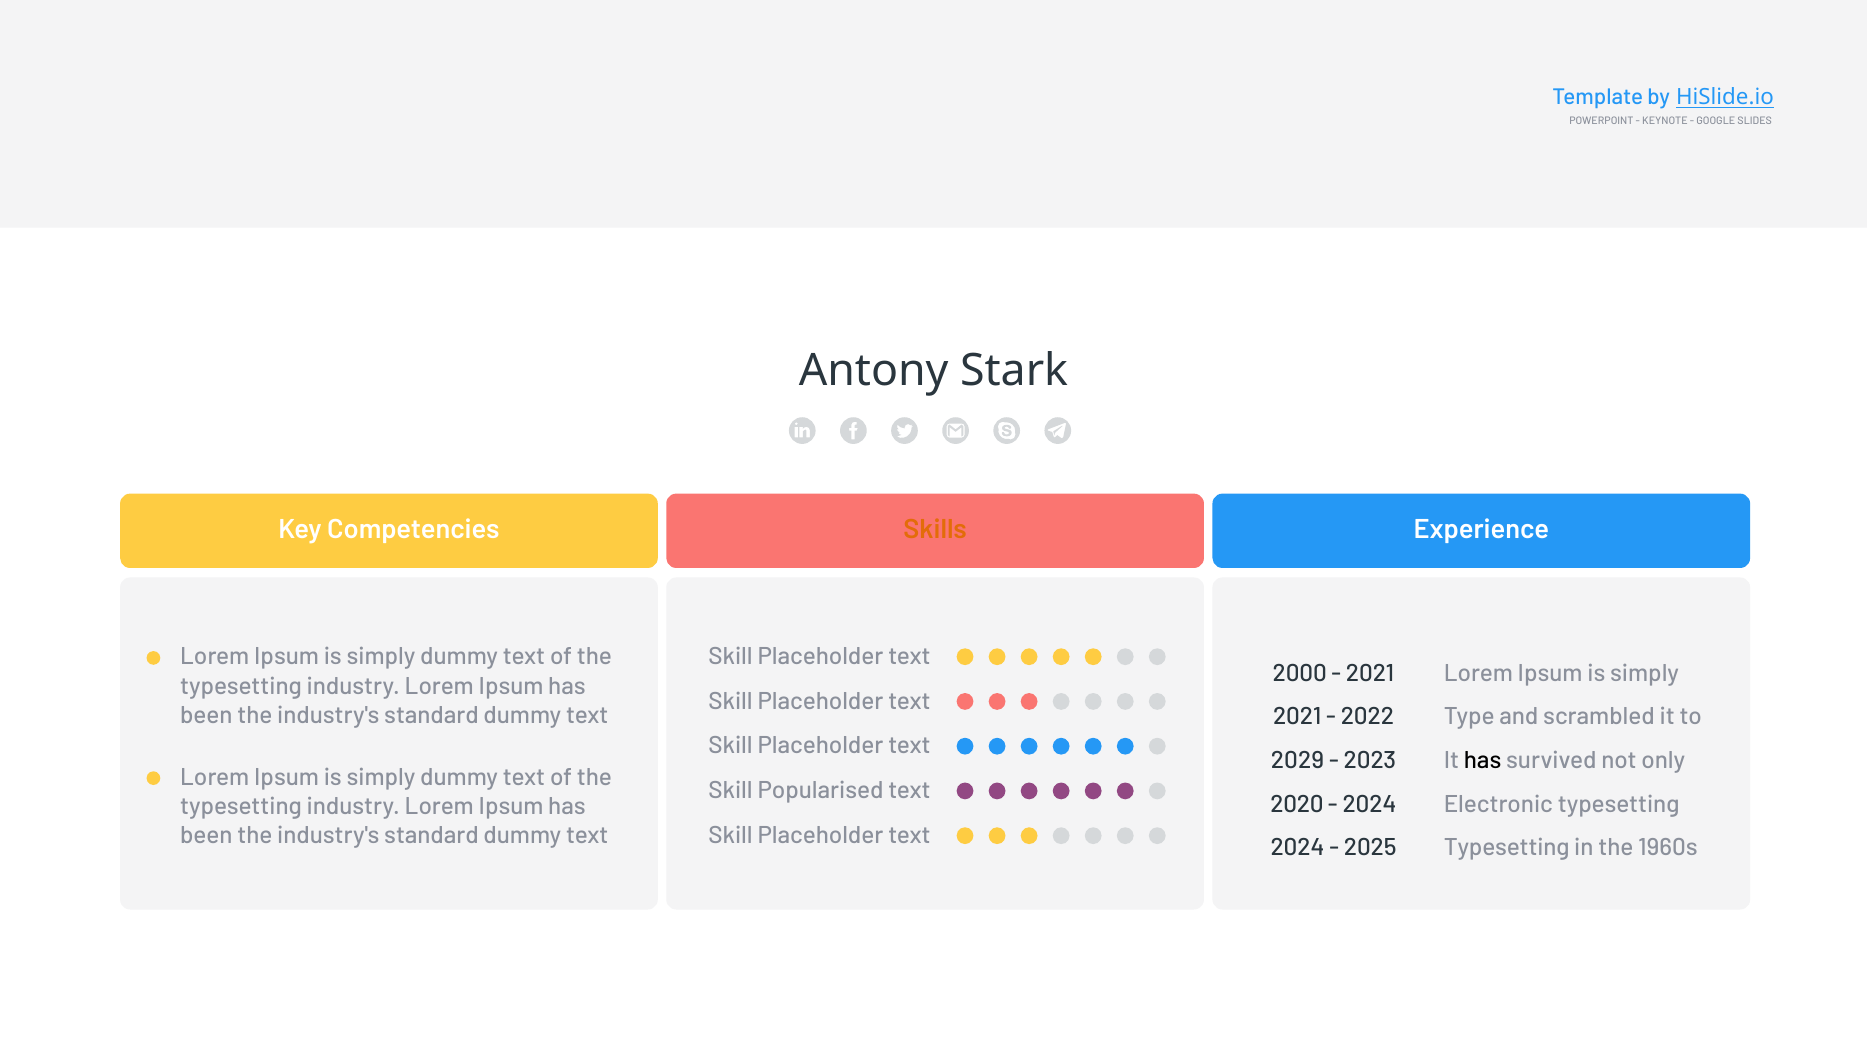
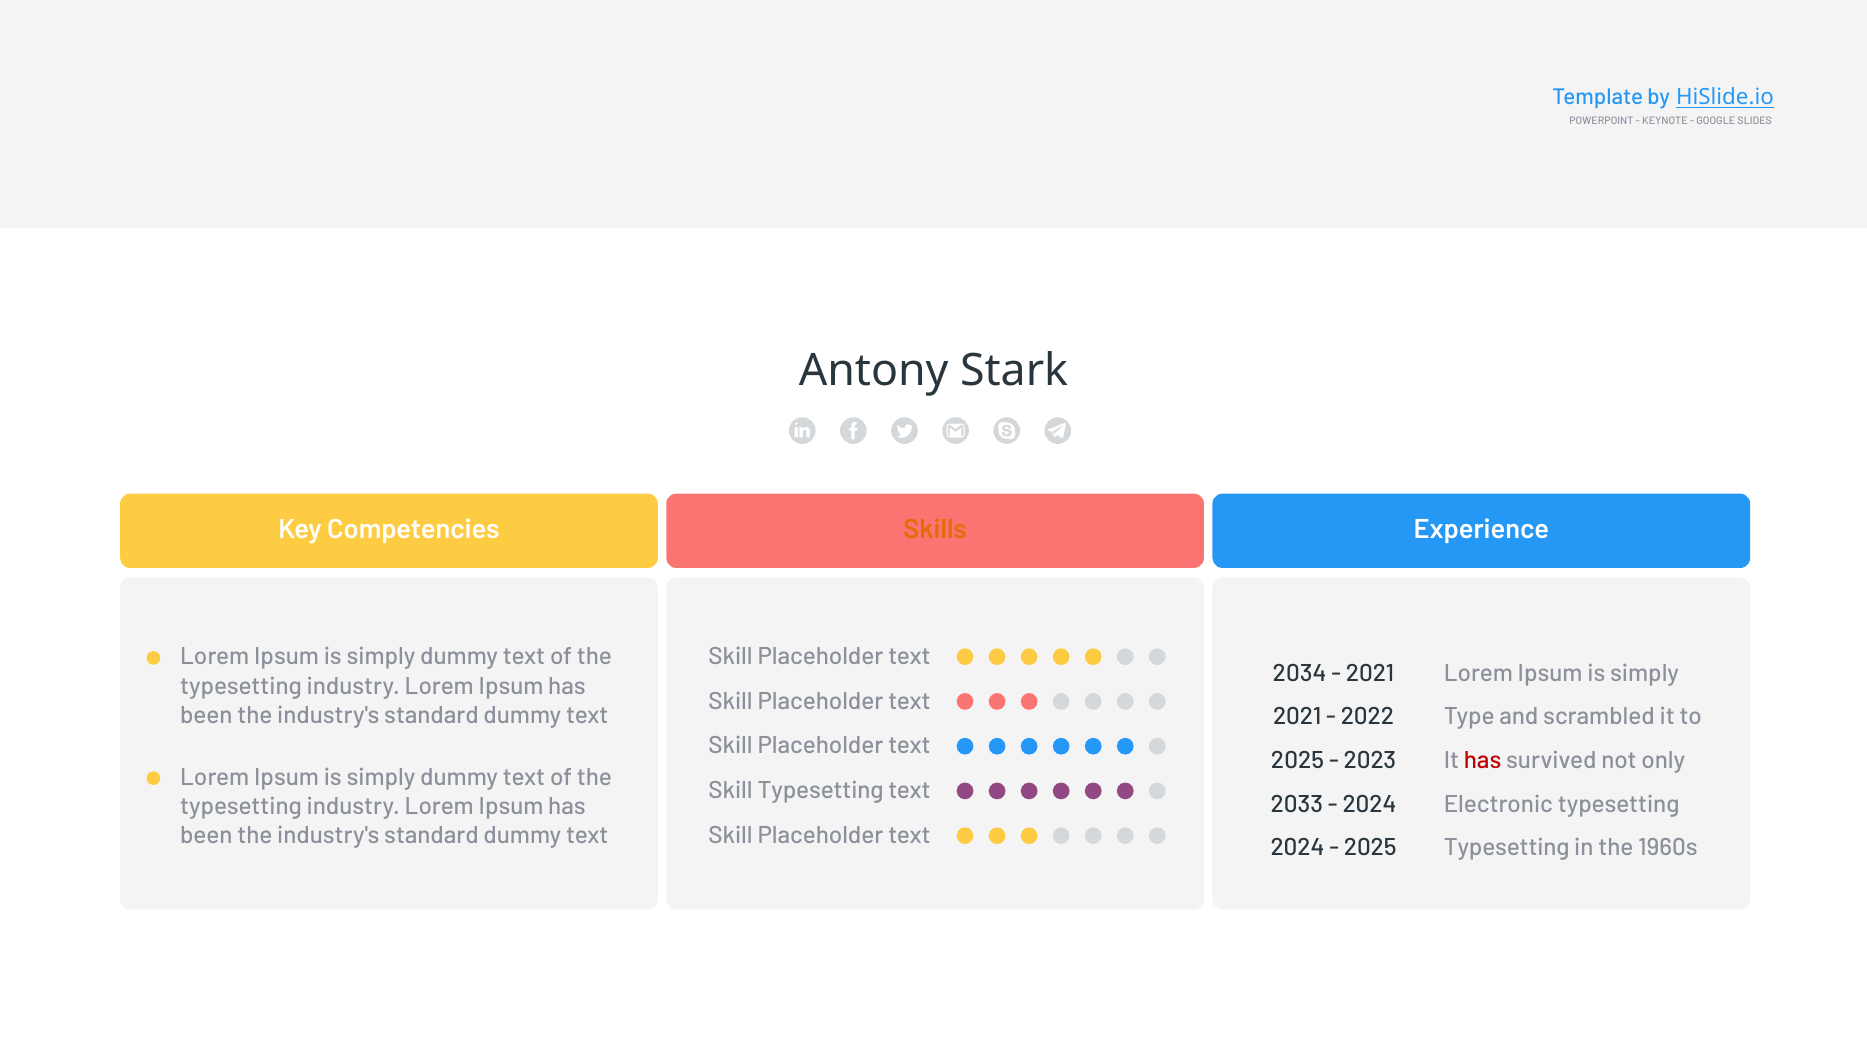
2000: 2000 -> 2034
2029 at (1298, 761): 2029 -> 2025
has at (1483, 761) colour: black -> red
Skill Popularised: Popularised -> Typesetting
2020: 2020 -> 2033
